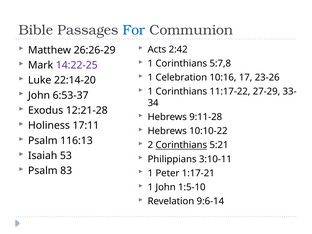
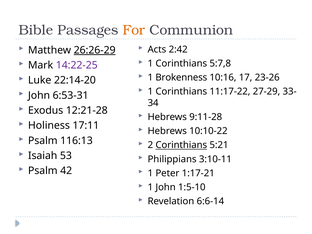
For colour: blue -> orange
26:26-29 underline: none -> present
Celebration: Celebration -> Brokenness
6:53-37: 6:53-37 -> 6:53-31
83: 83 -> 42
9:6-14: 9:6-14 -> 6:6-14
